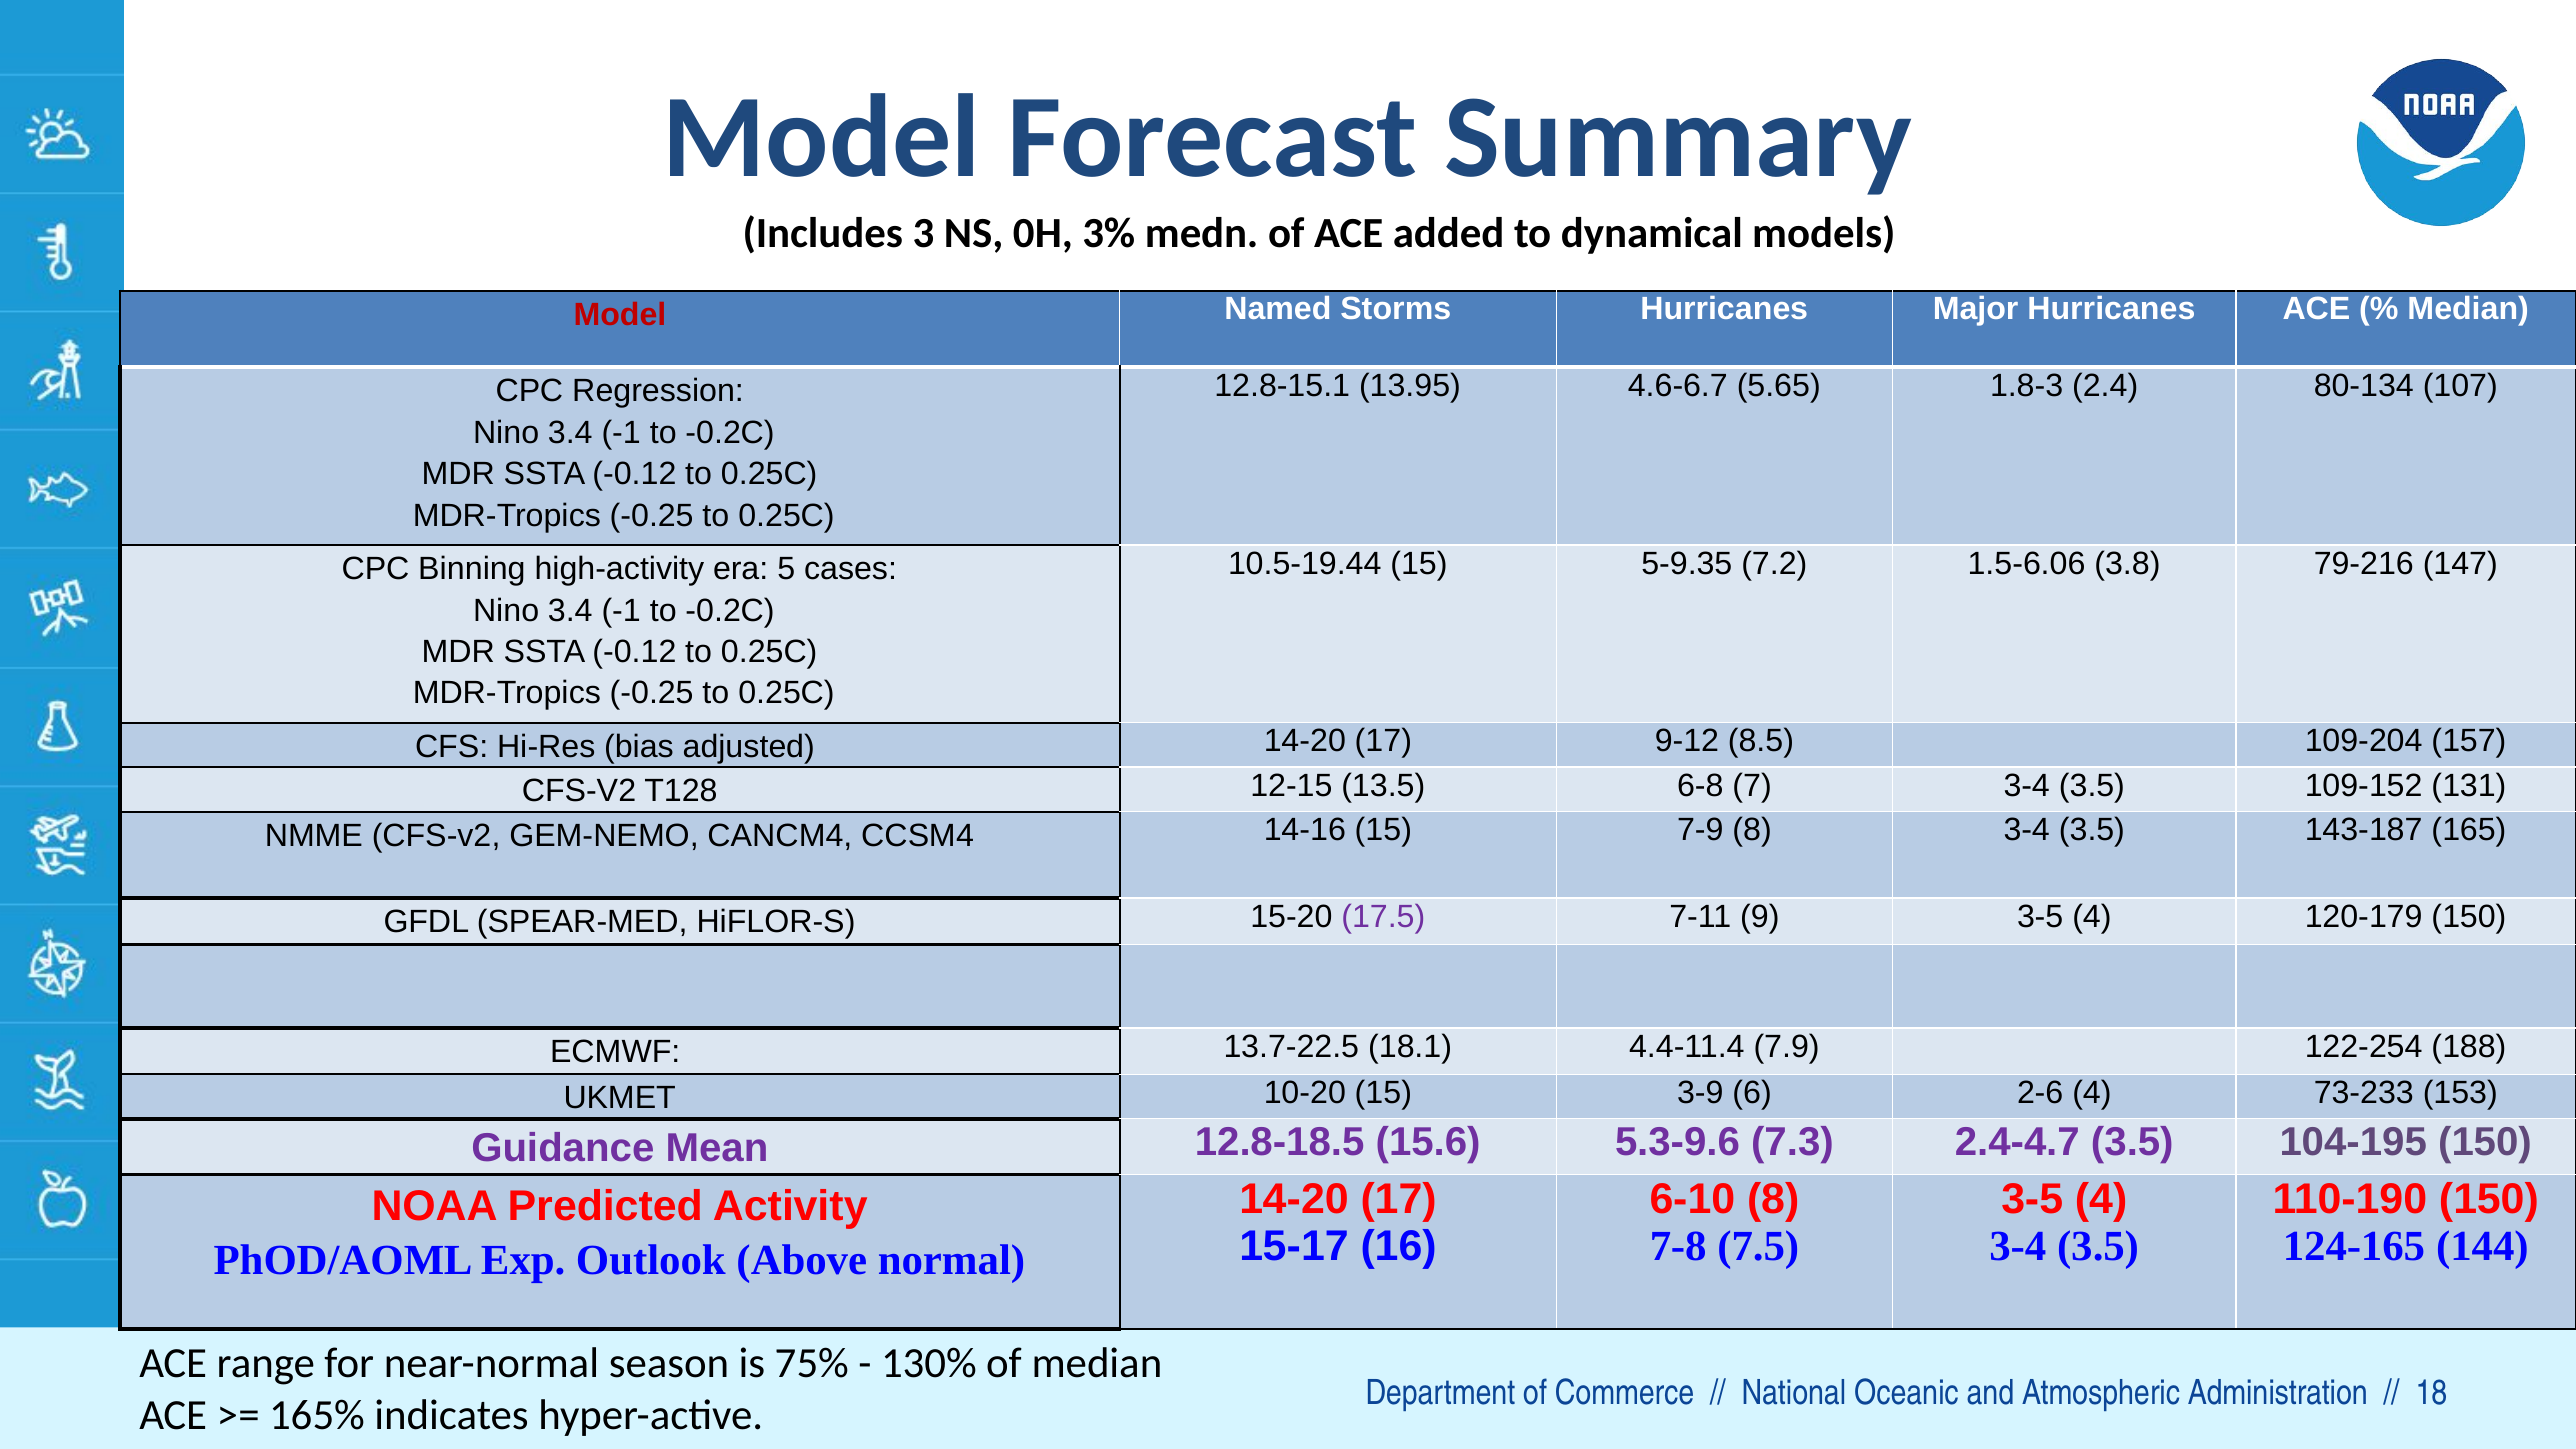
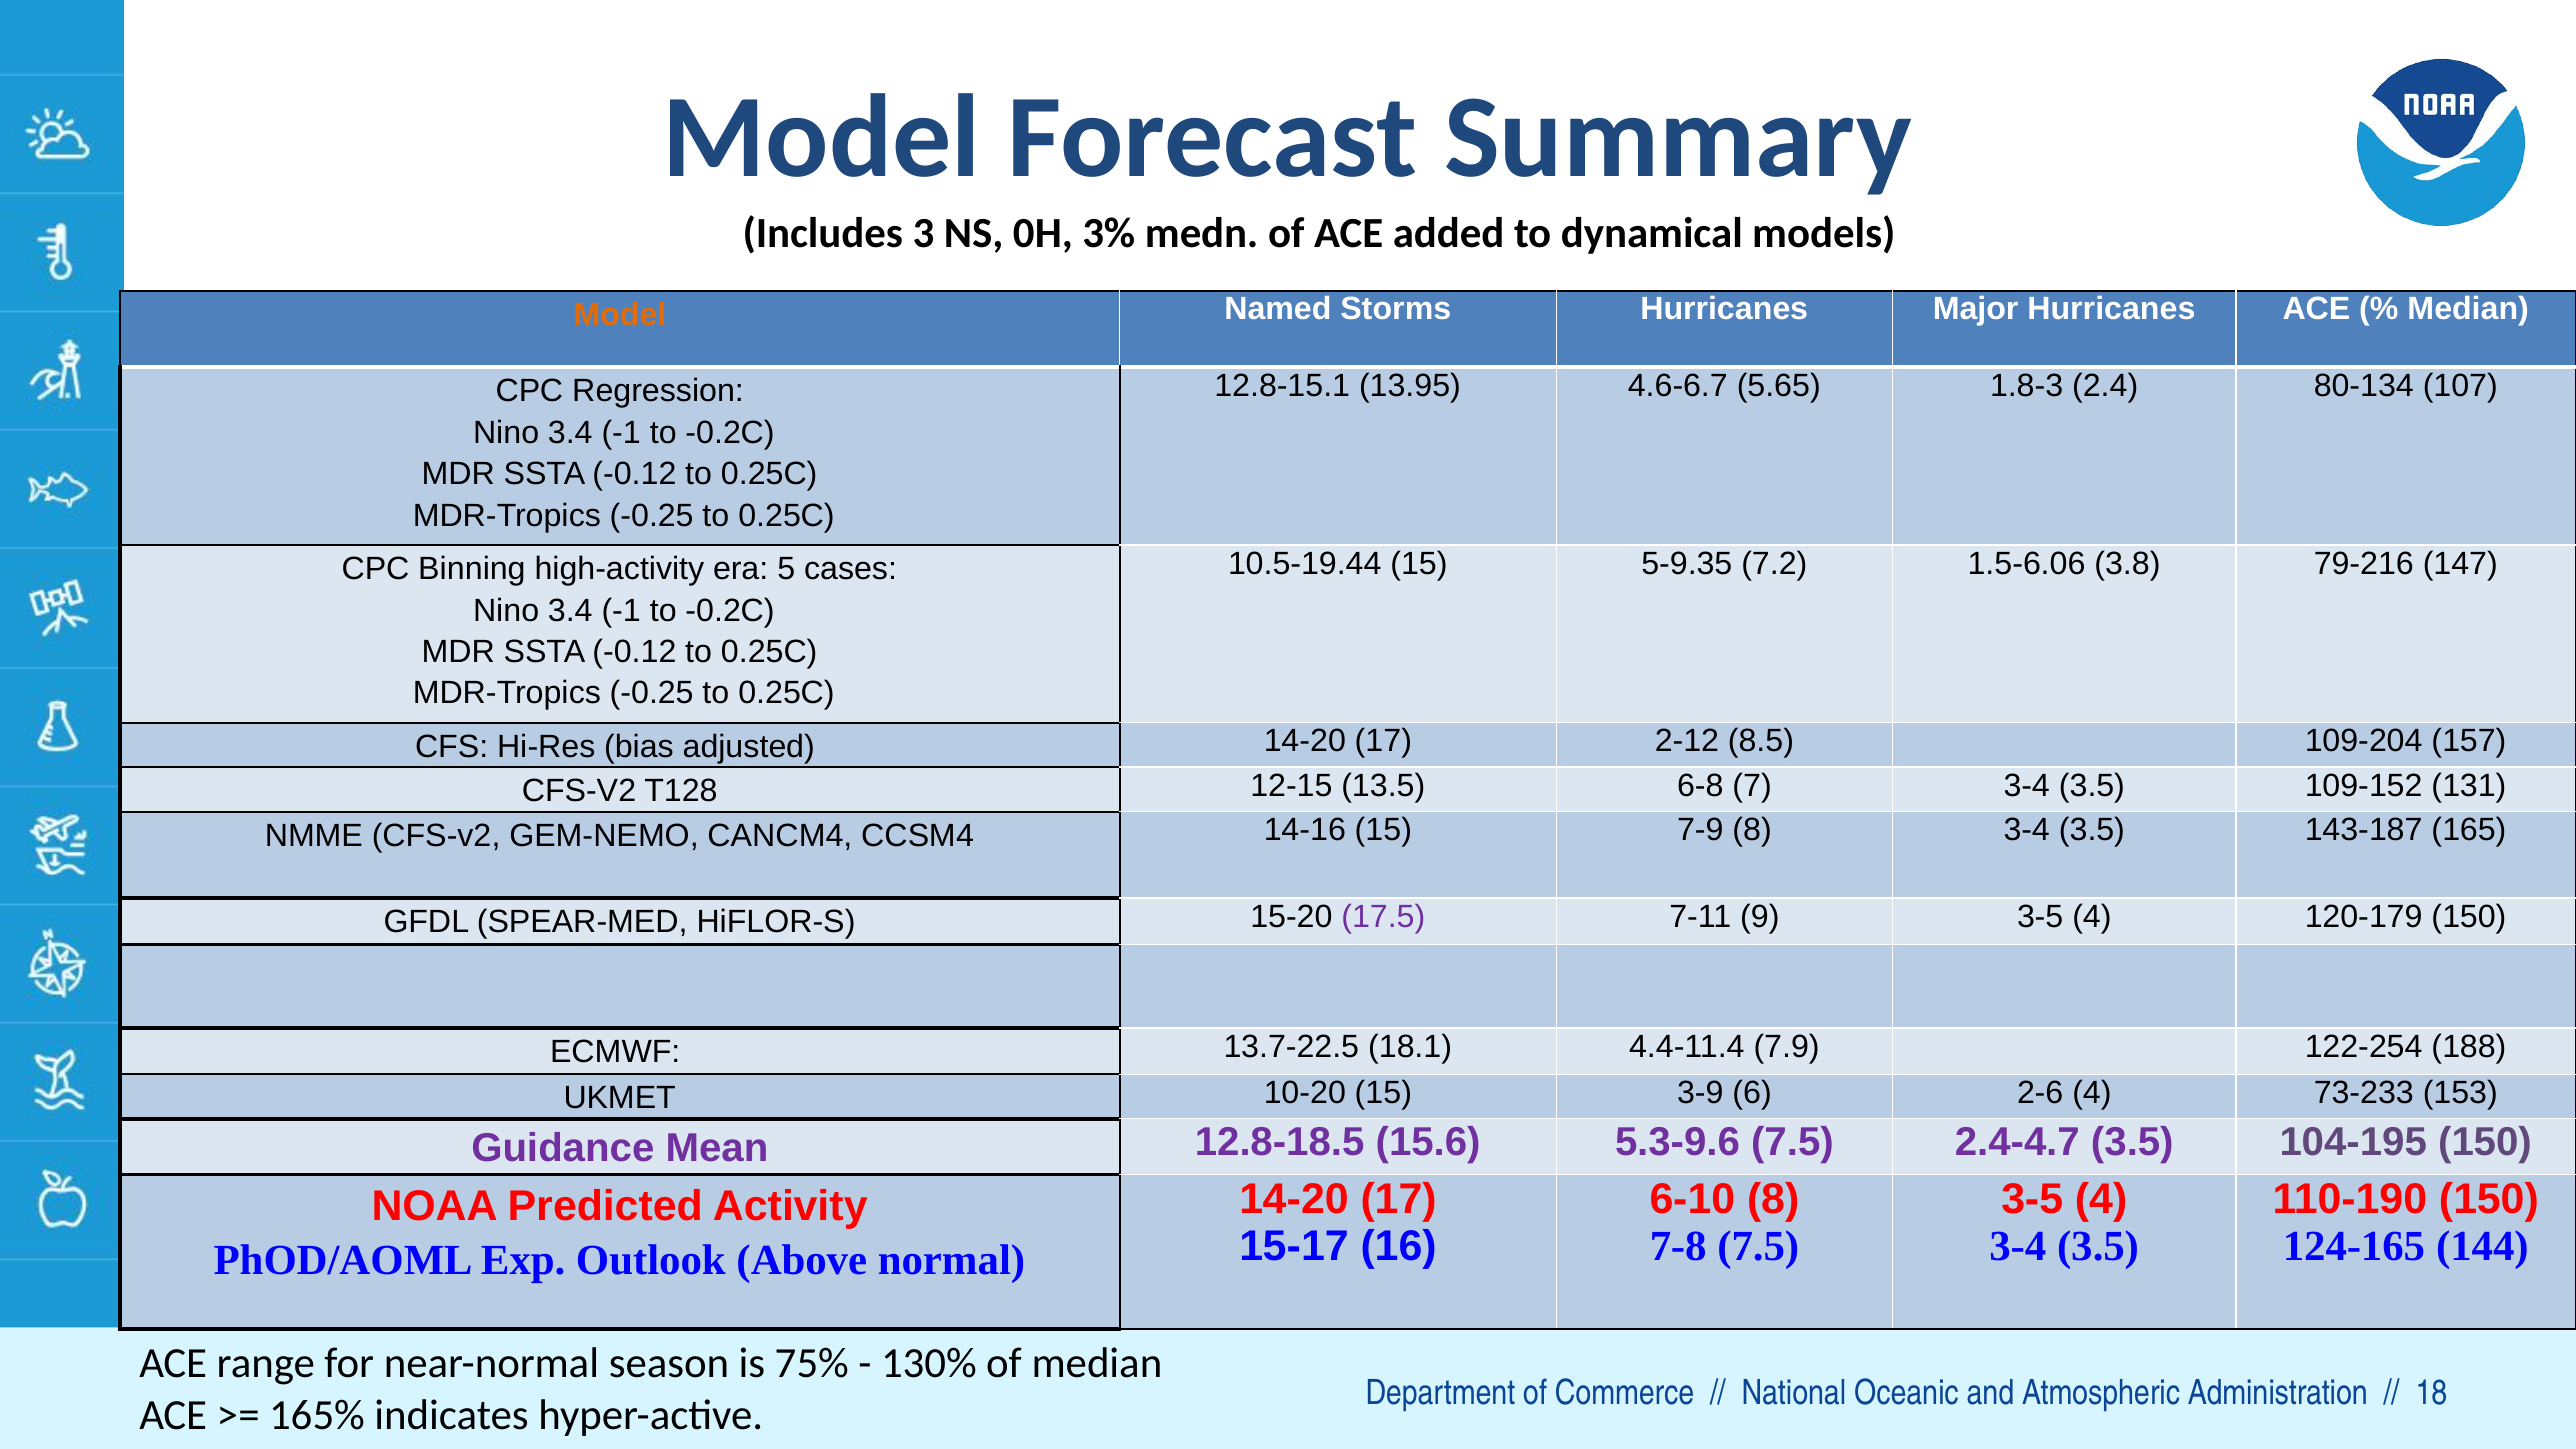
Model at (620, 315) colour: red -> orange
9-12: 9-12 -> 2-12
5.3-9.6 7.3: 7.3 -> 7.5
